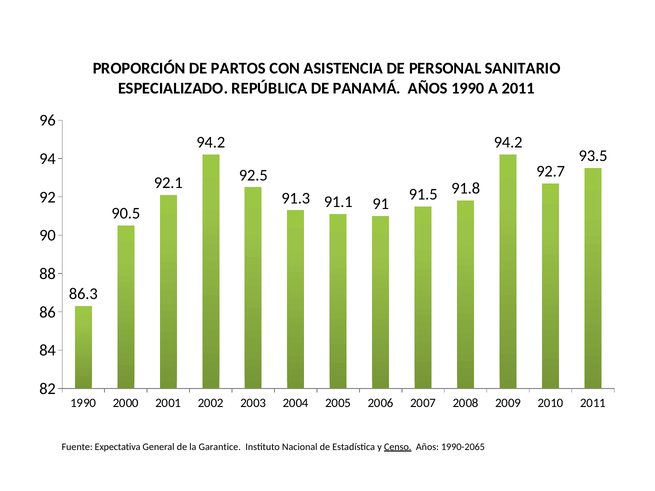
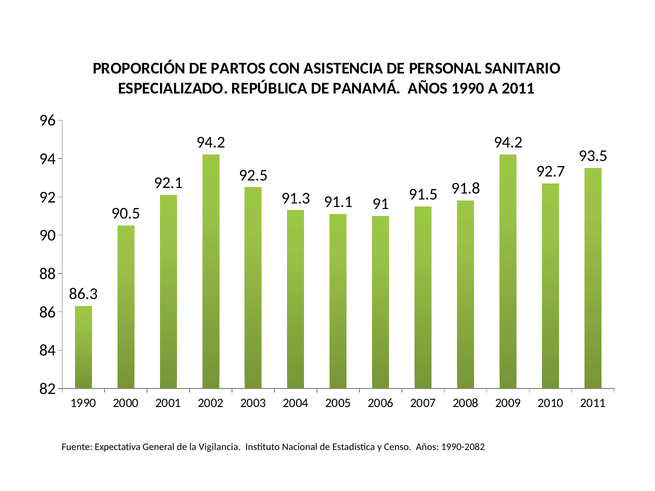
Garantice: Garantice -> Vigilancia
Censo underline: present -> none
1990-2065: 1990-2065 -> 1990-2082
